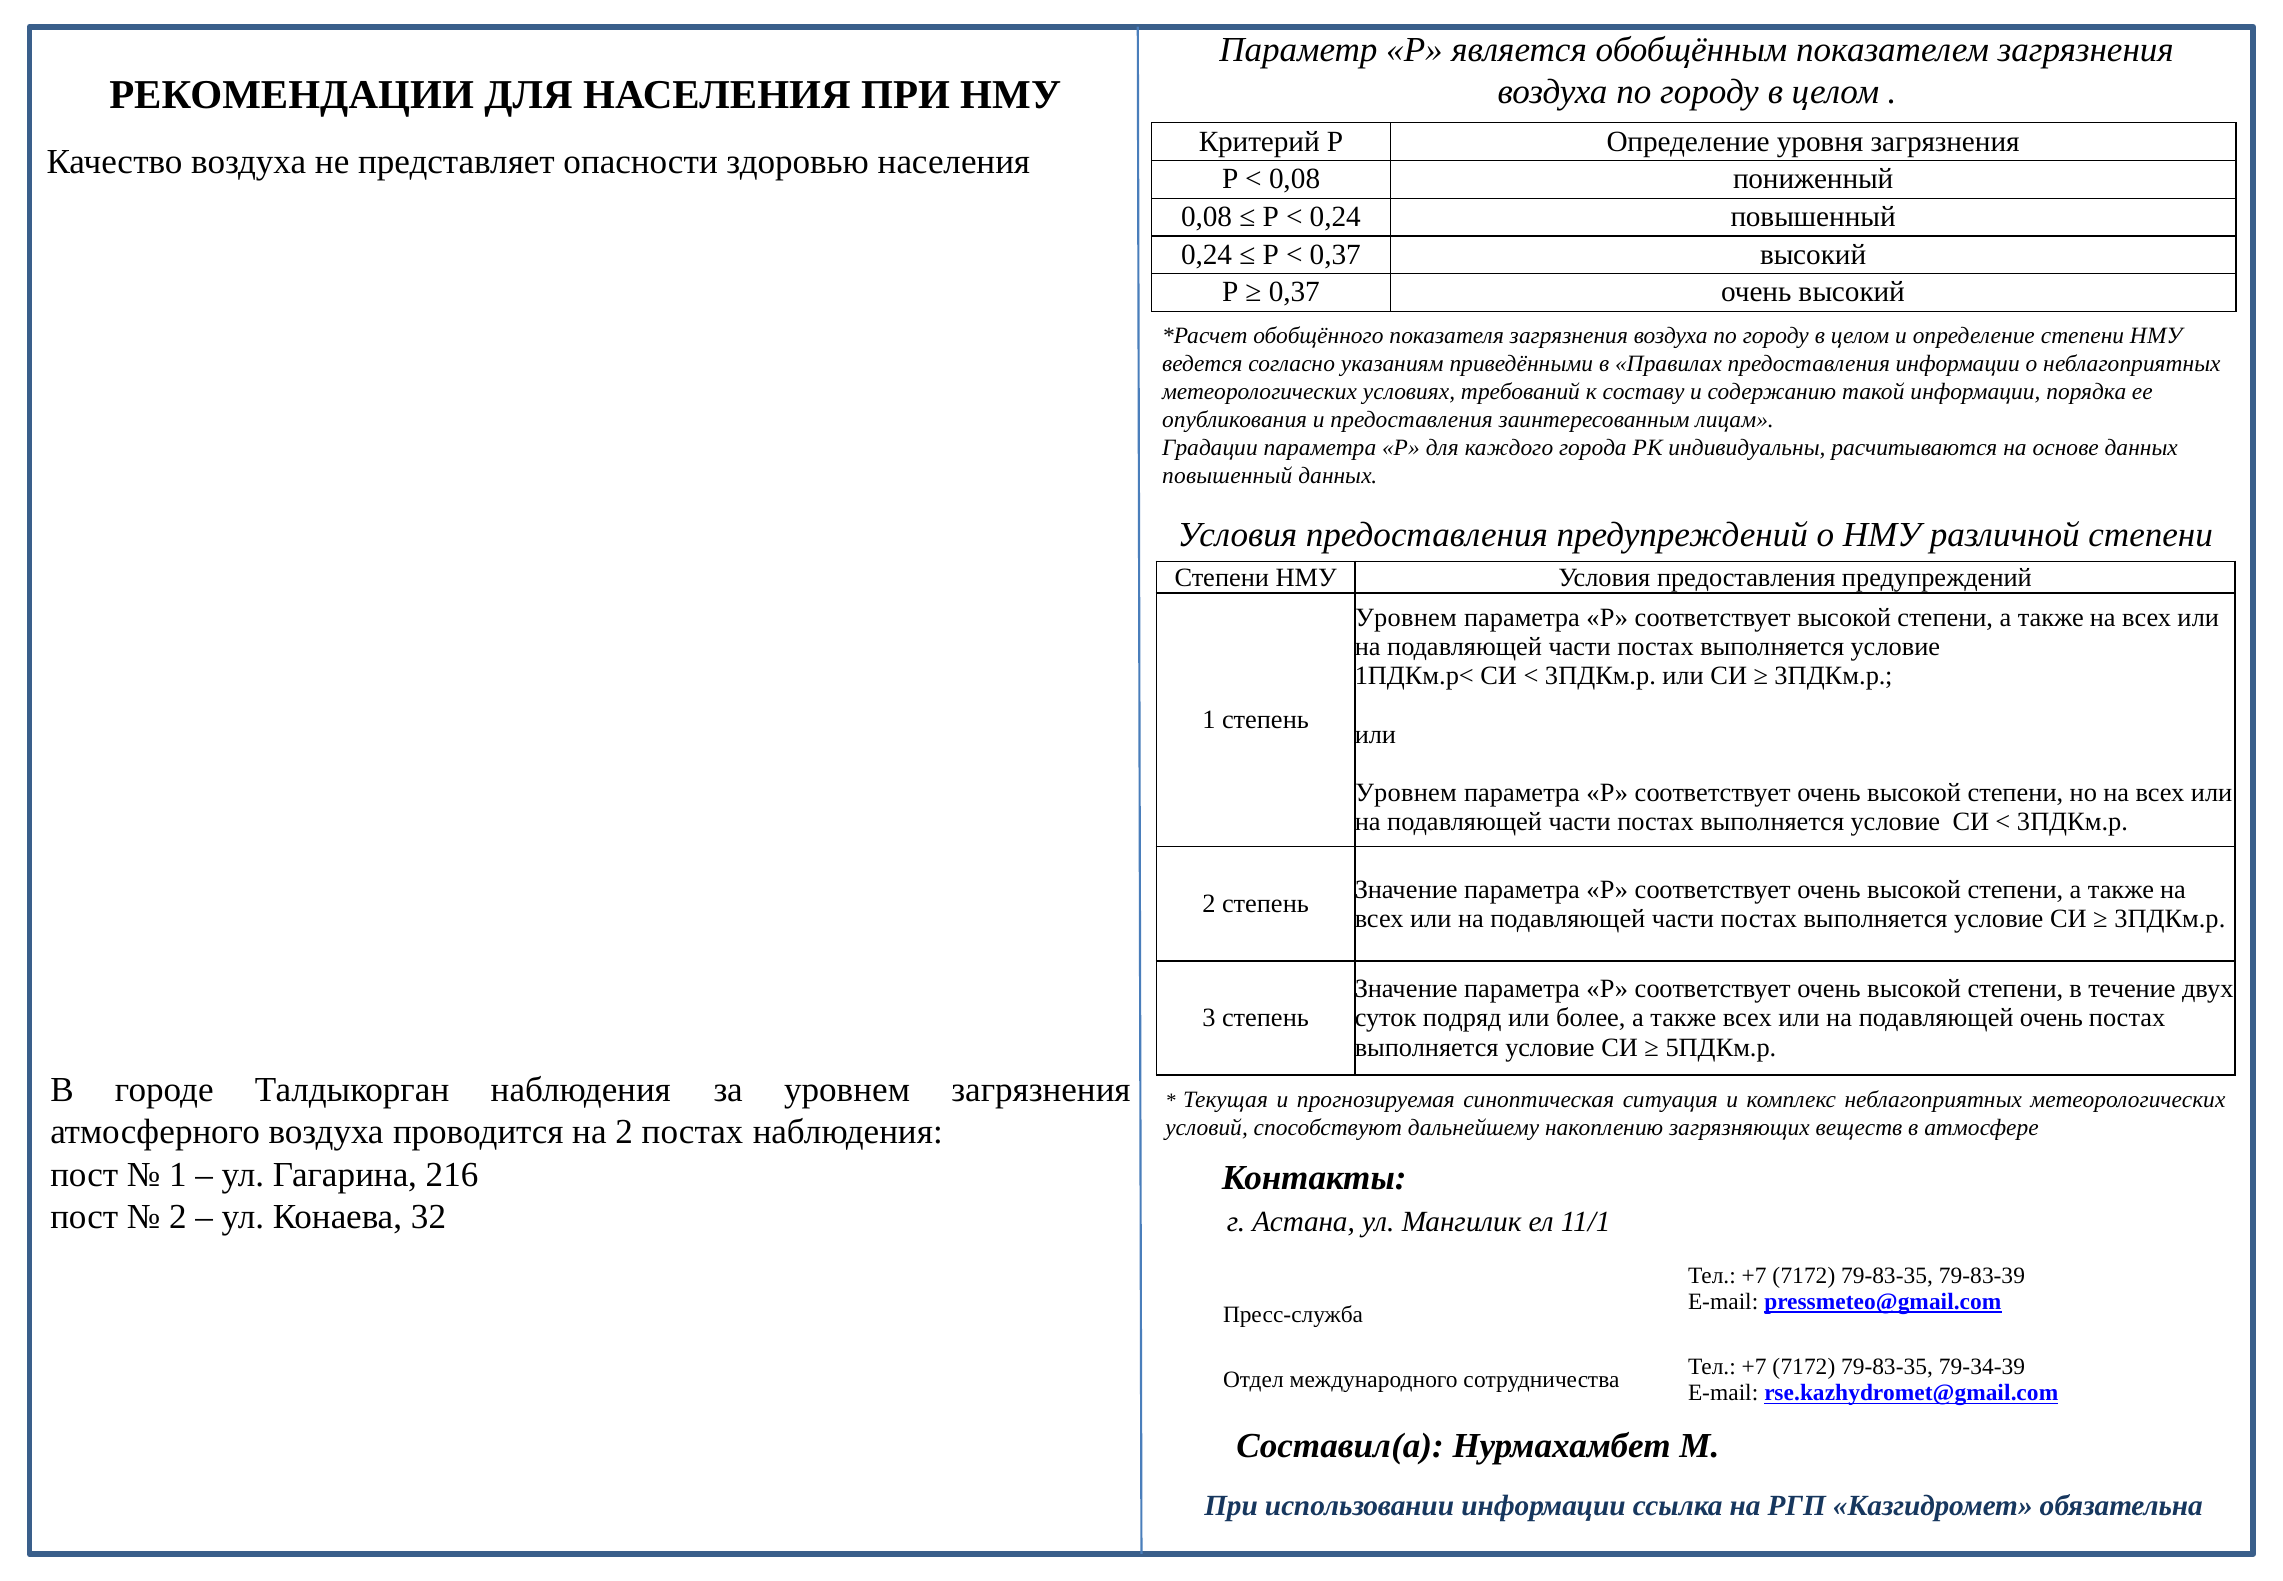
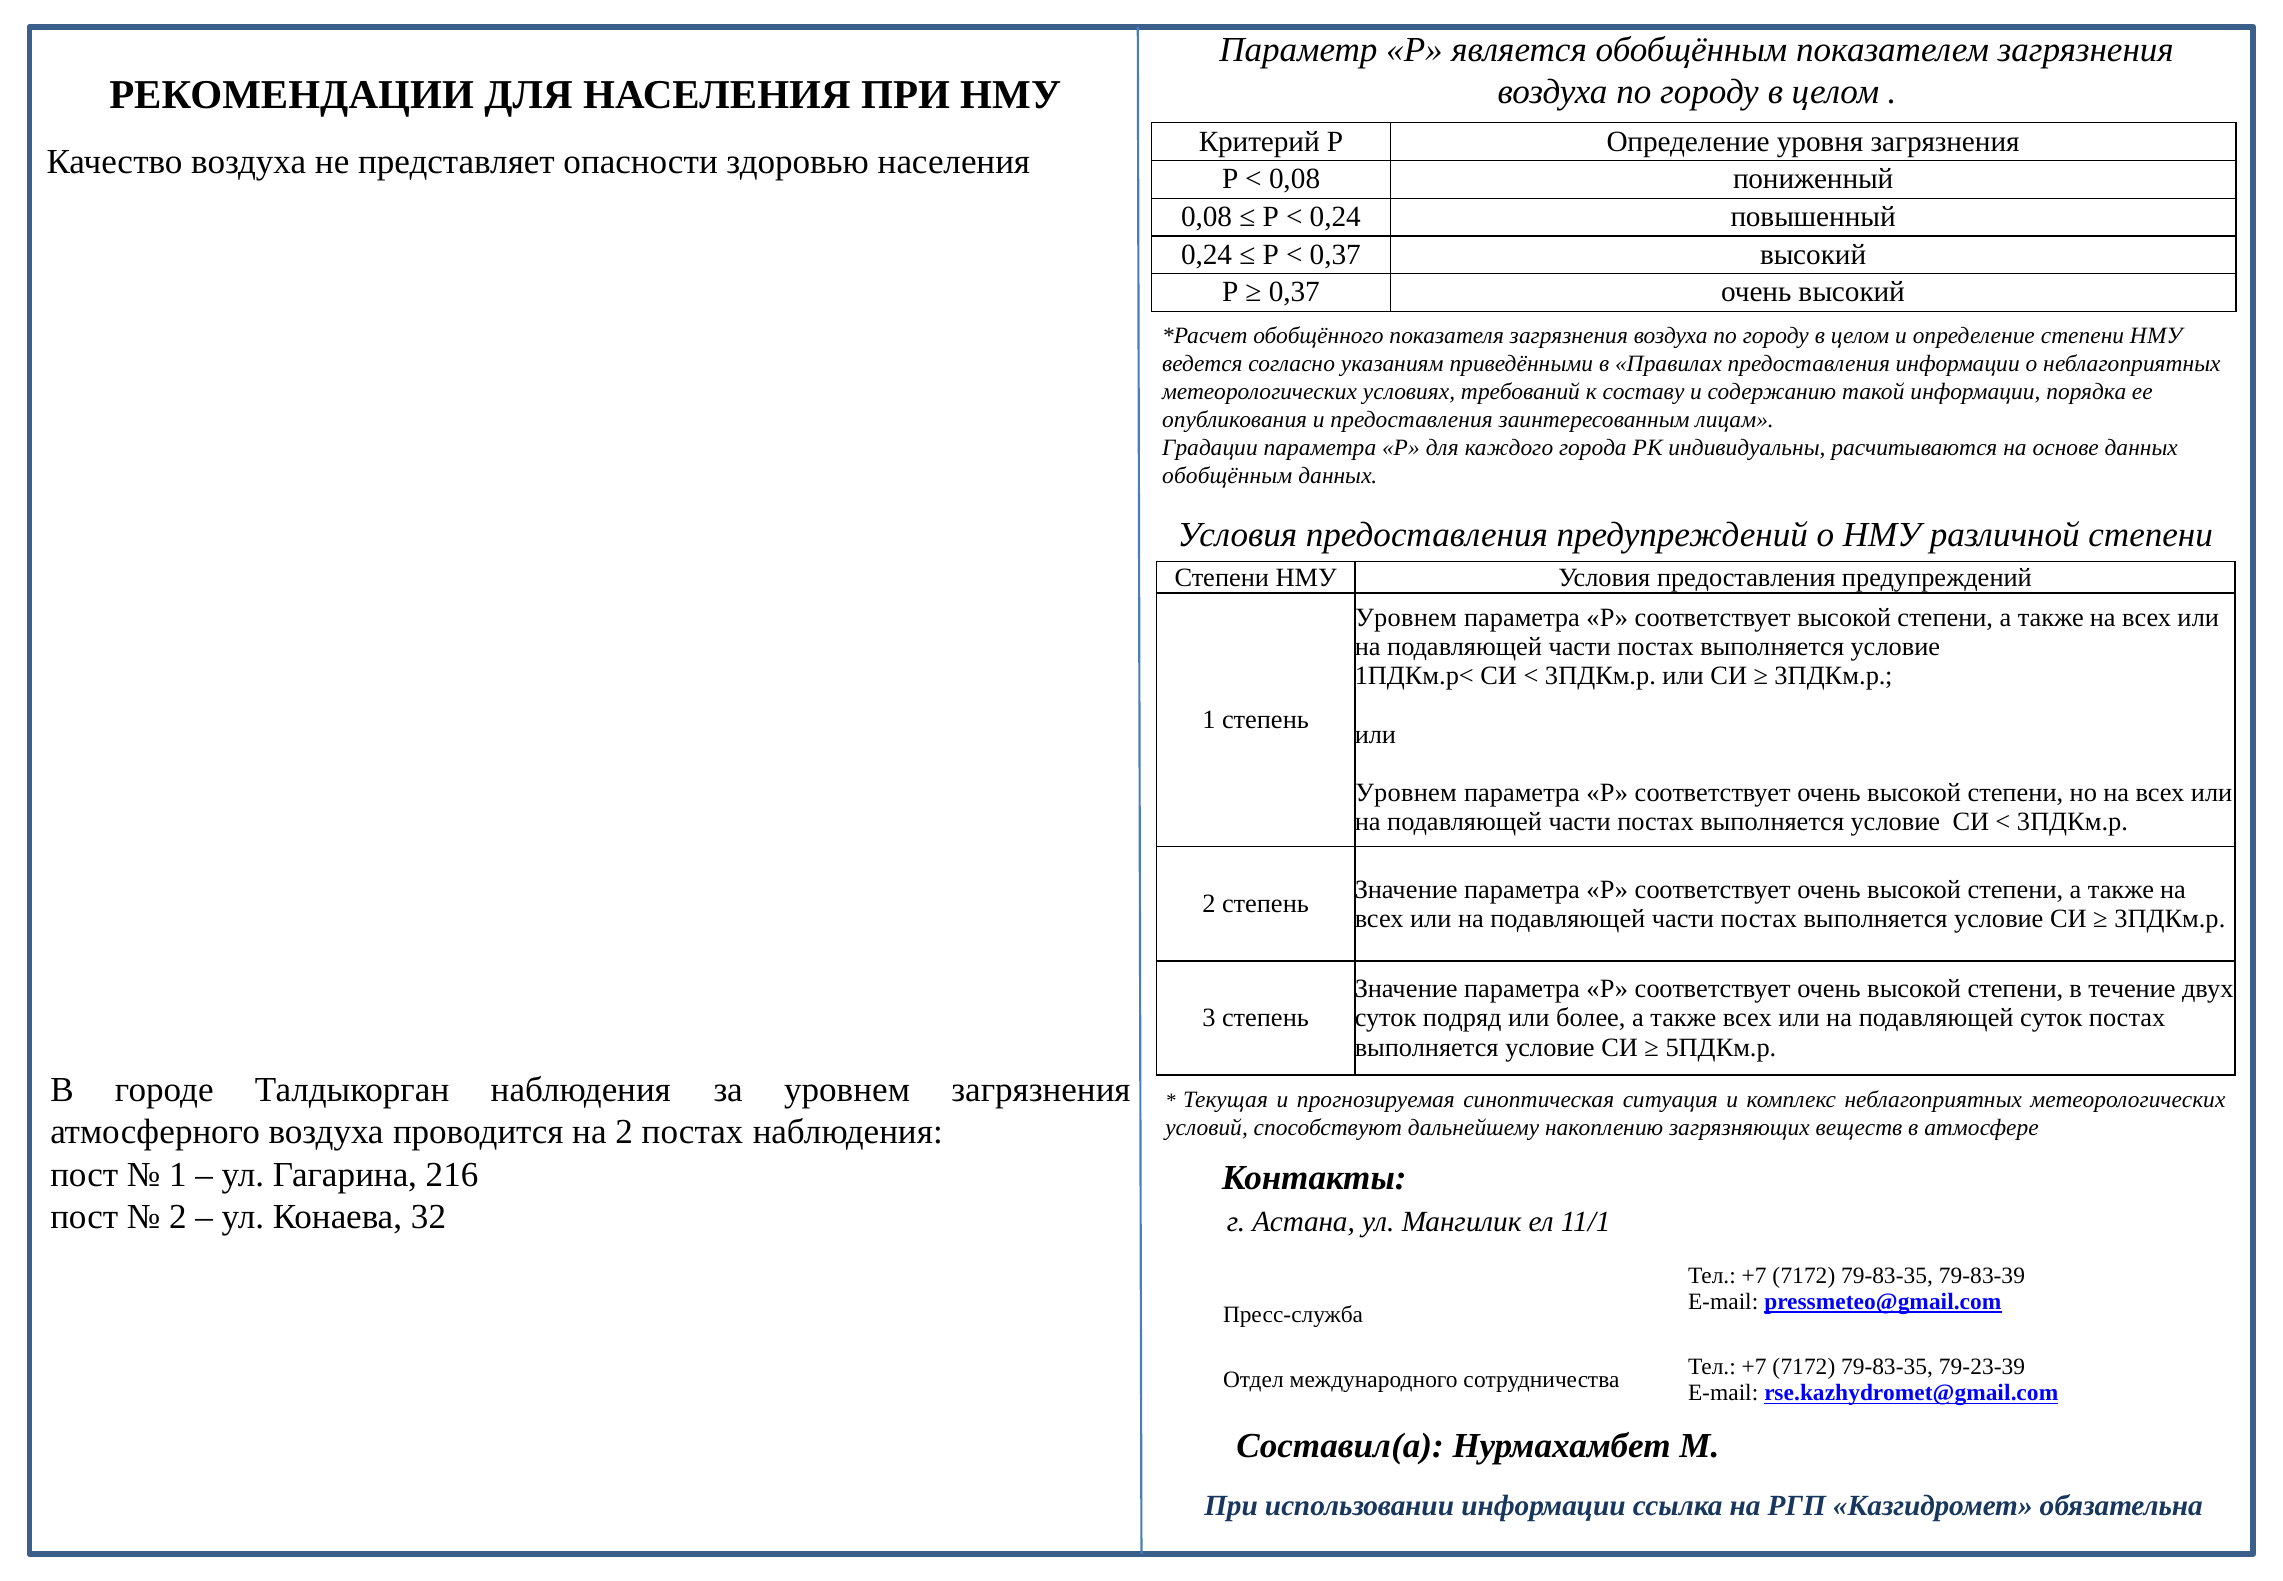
повышенный at (1227, 475): повышенный -> обобщённым
подавляющей очень: очень -> суток
79-34-39: 79-34-39 -> 79-23-39
